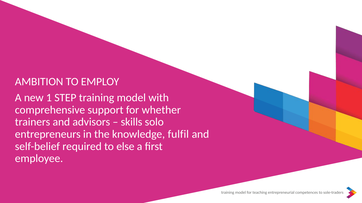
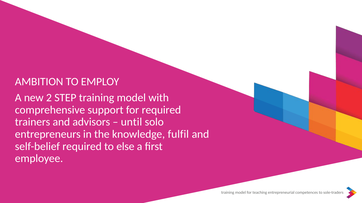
1: 1 -> 2
for whether: whether -> required
skills: skills -> until
